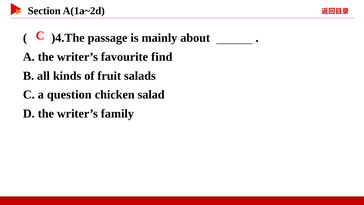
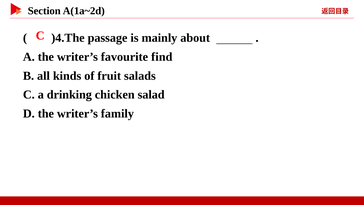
question: question -> drinking
